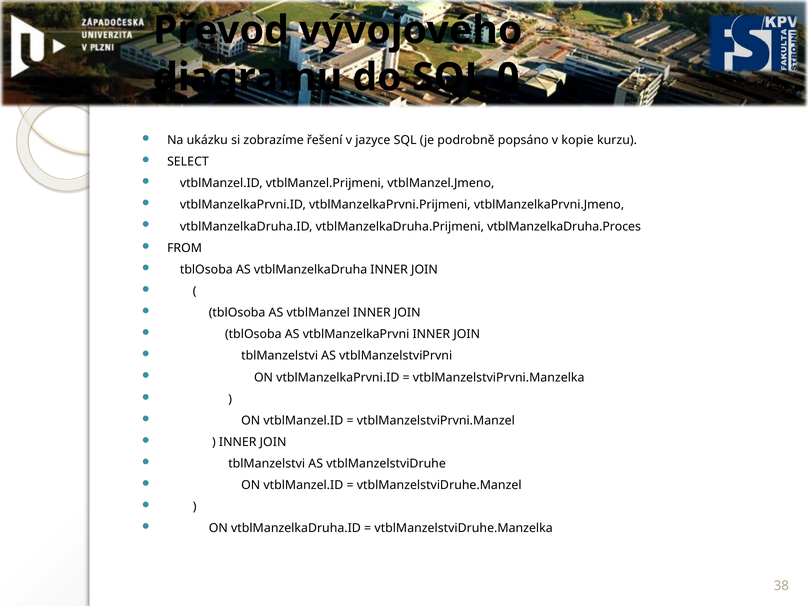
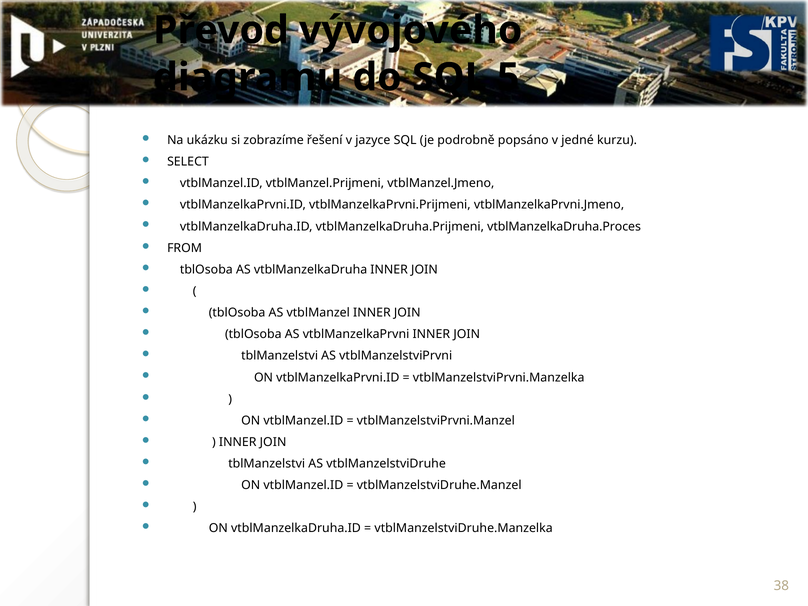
0: 0 -> 5
kopie: kopie -> jedné
